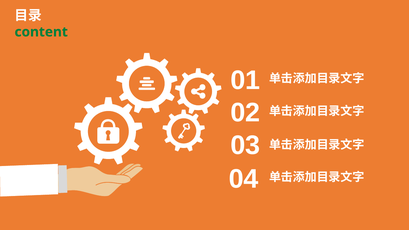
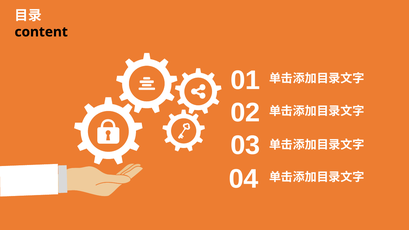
content colour: green -> black
